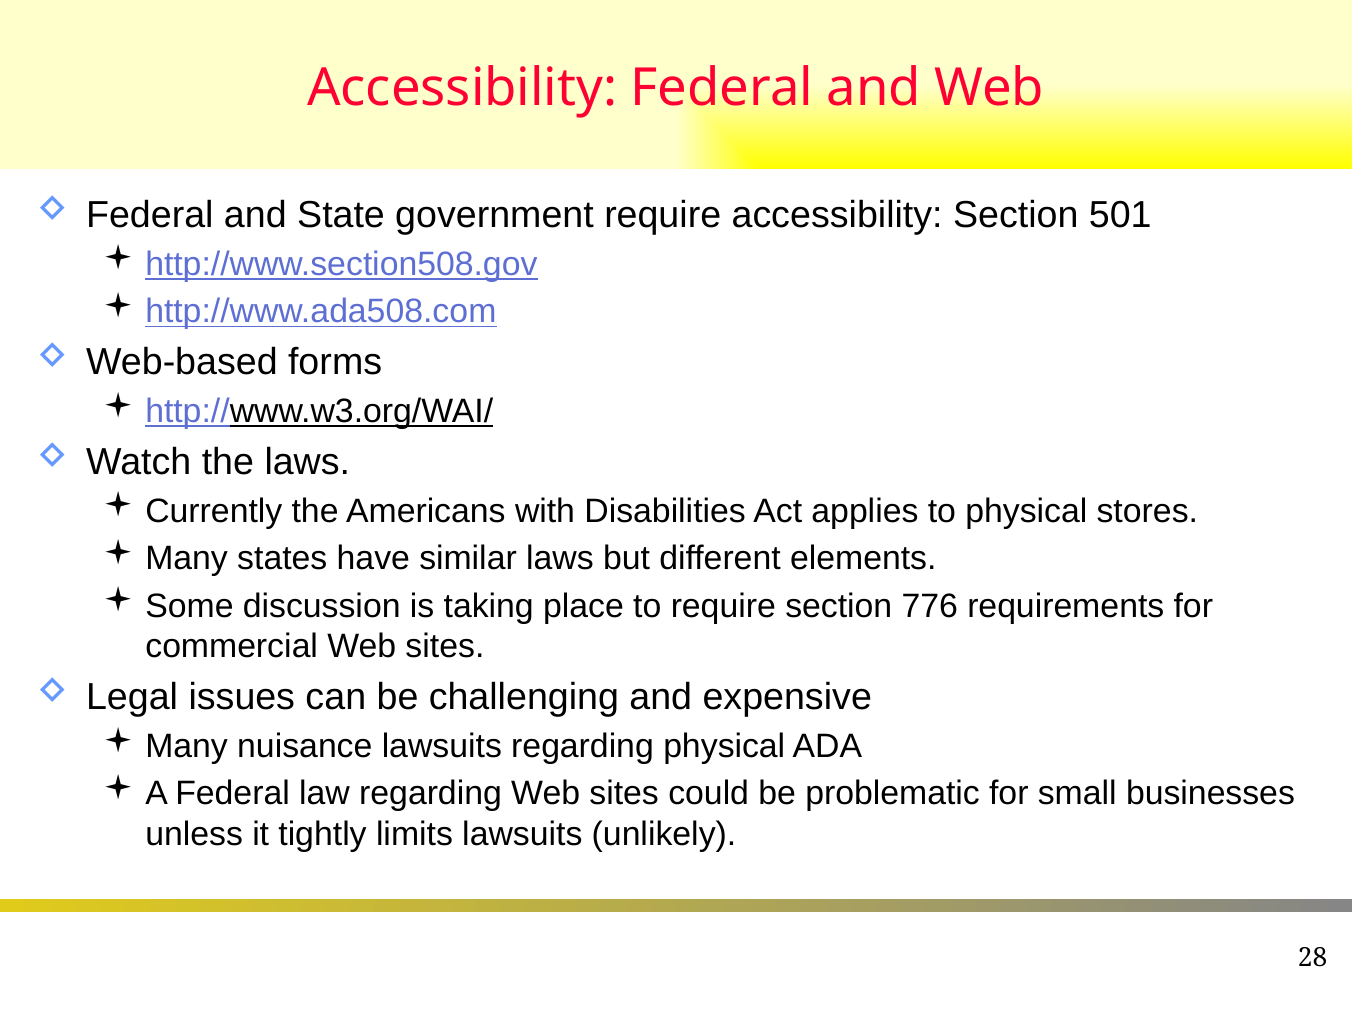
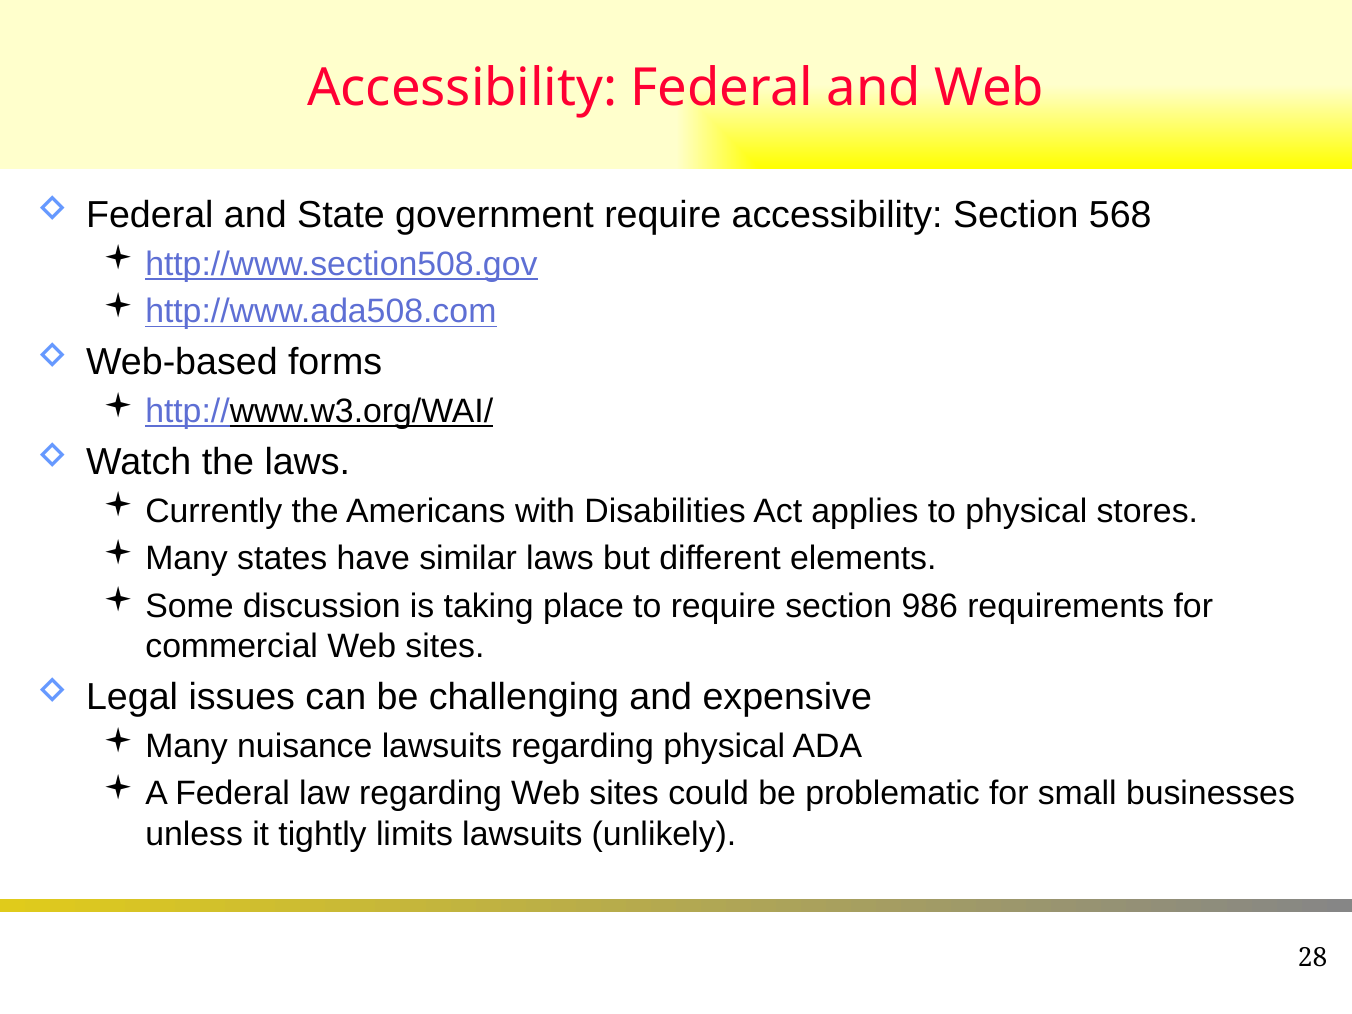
501: 501 -> 568
776: 776 -> 986
